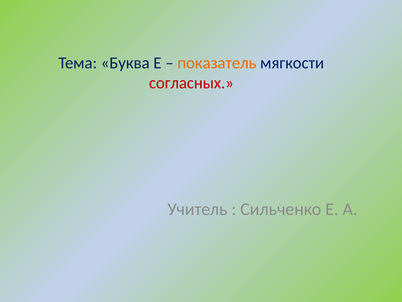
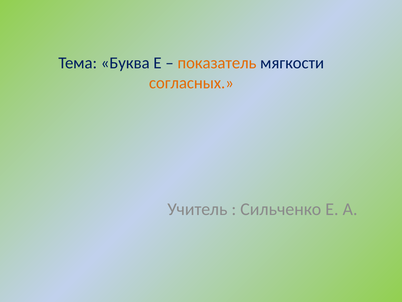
согласных colour: red -> orange
